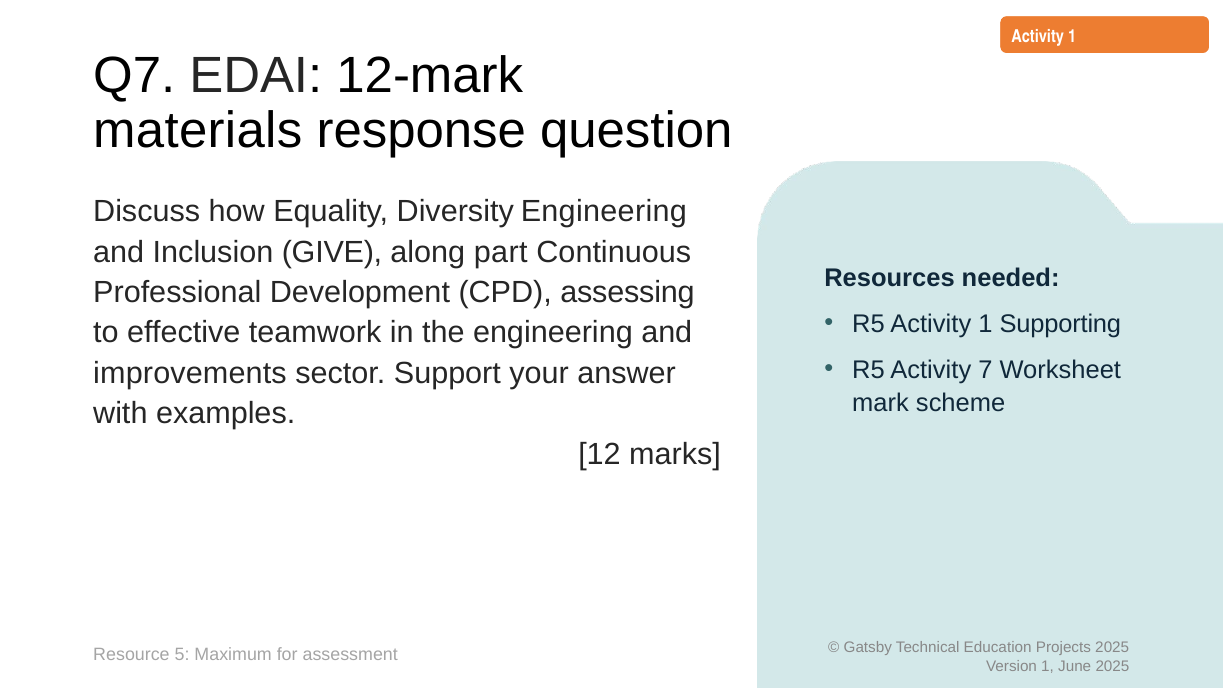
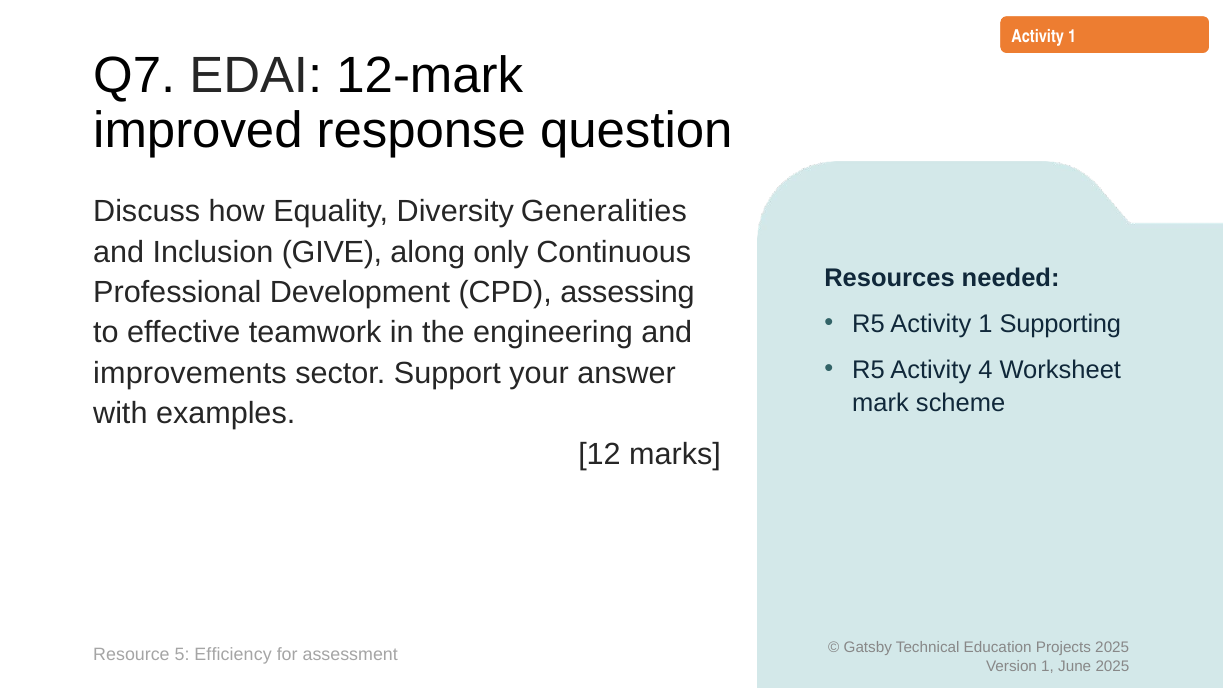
materials: materials -> improved
Diversity Engineering: Engineering -> Generalities
part: part -> only
7: 7 -> 4
Maximum: Maximum -> Efficiency
